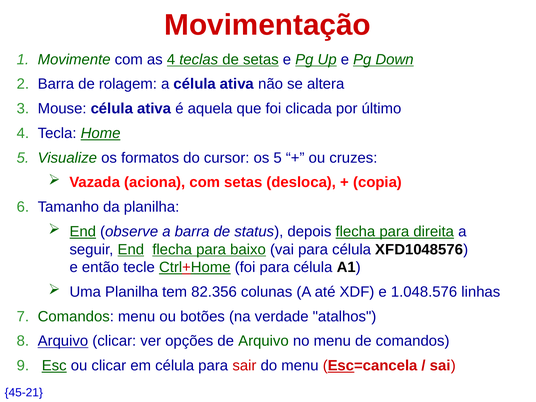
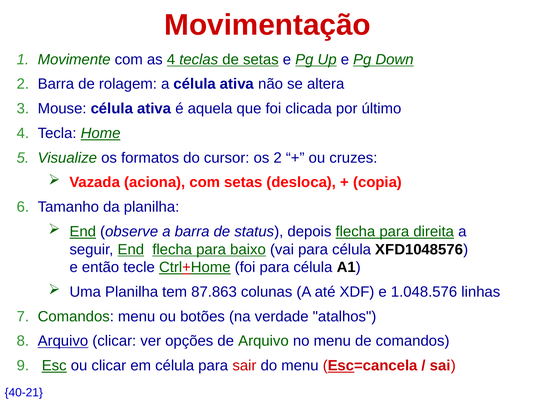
os 5: 5 -> 2
82.356: 82.356 -> 87.863
45-21: 45-21 -> 40-21
